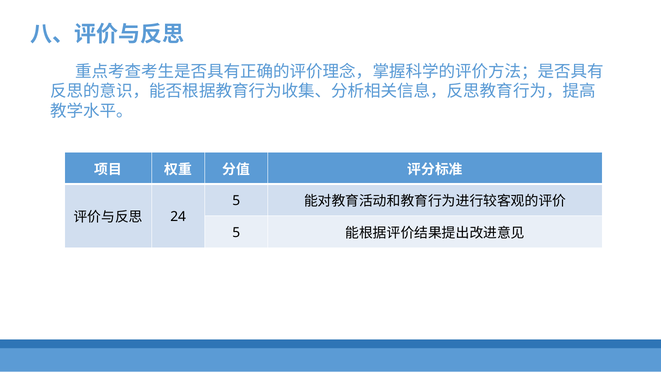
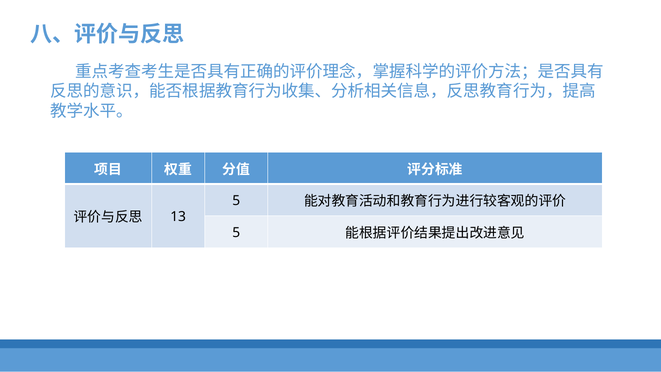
24: 24 -> 13
